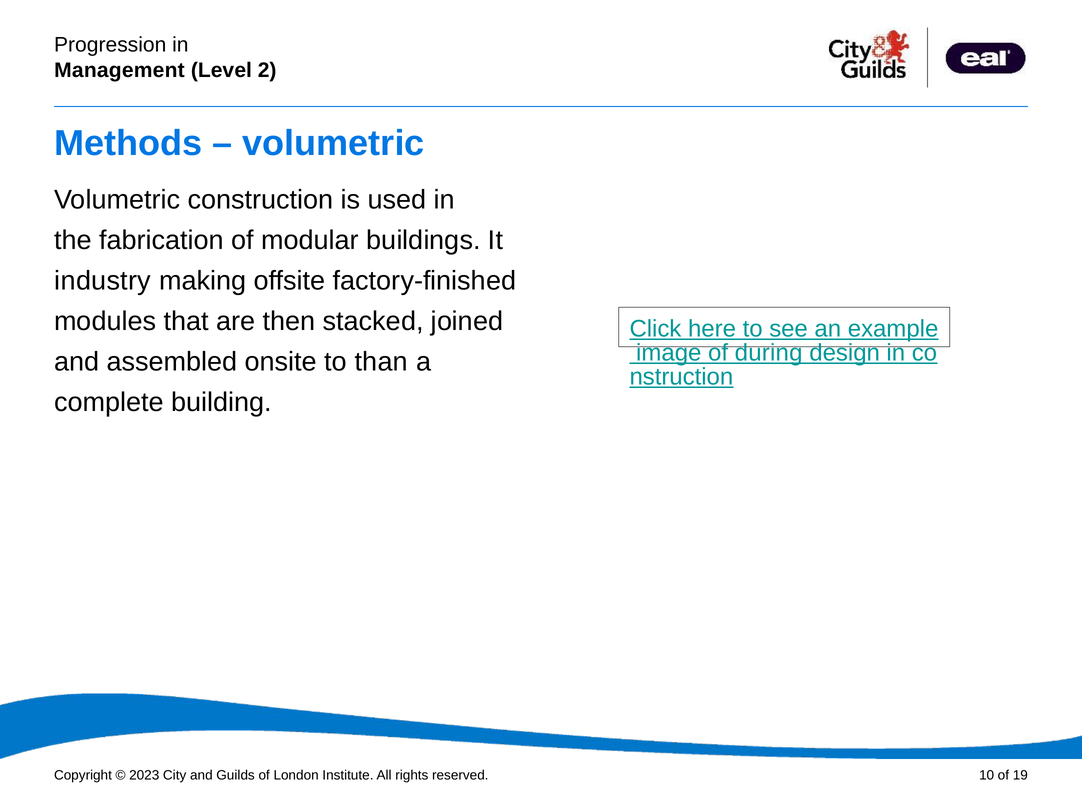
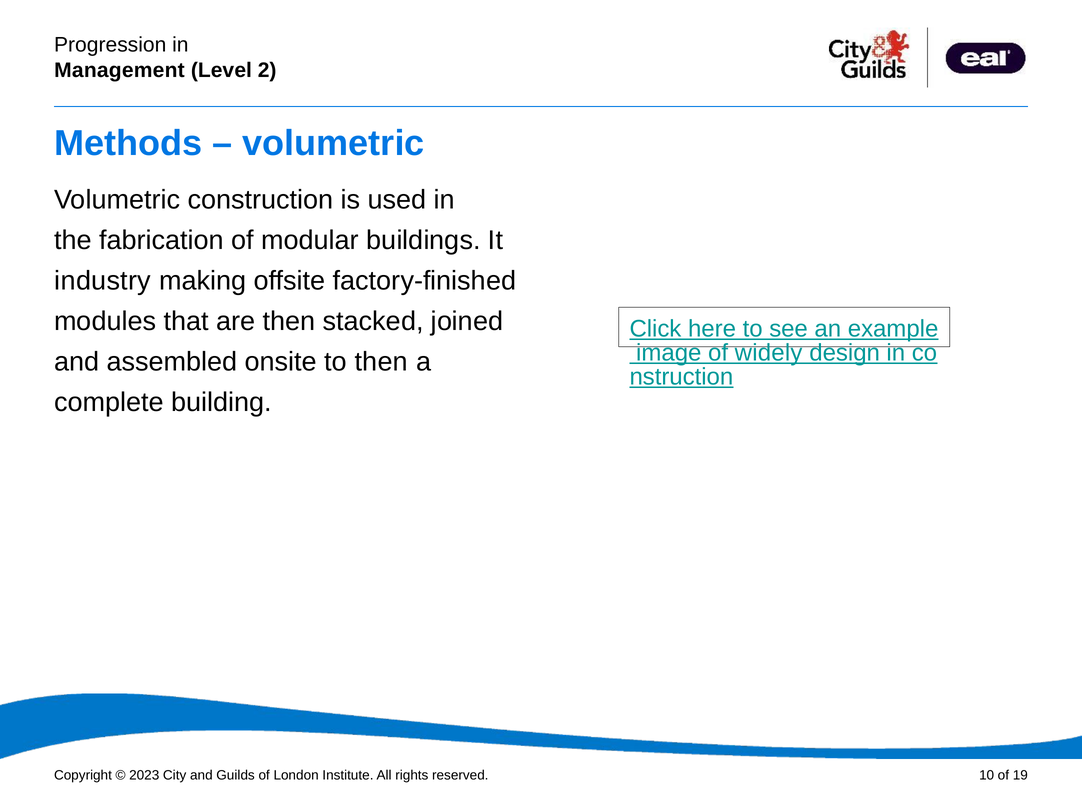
during: during -> widely
to than: than -> then
